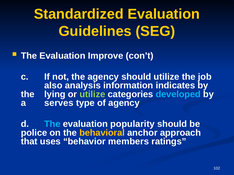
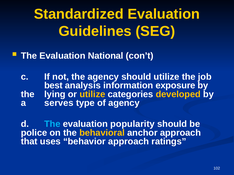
Improve: Improve -> National
also: also -> best
indicates: indicates -> exposure
utilize at (92, 94) colour: light green -> yellow
developed colour: light blue -> yellow
behavior members: members -> approach
